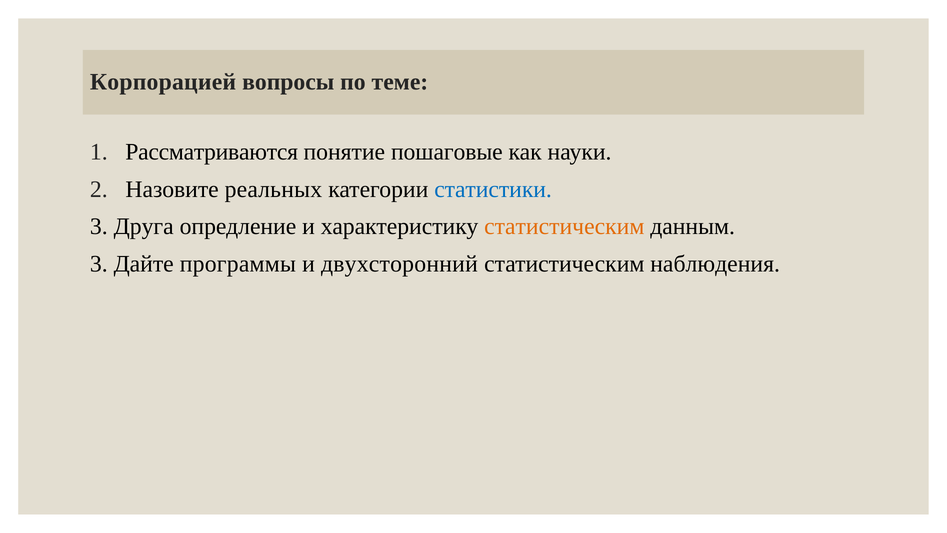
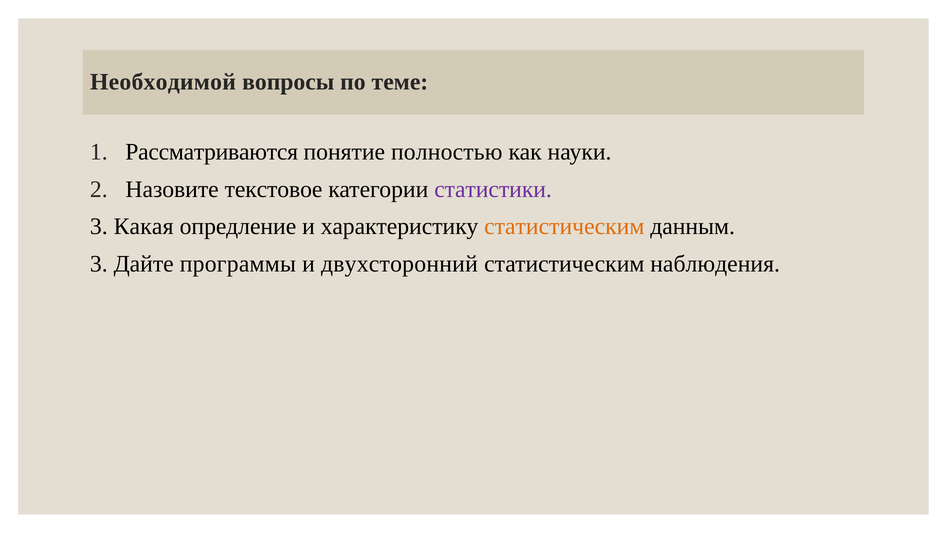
Корпорацией: Корпорацией -> Необходимой
пошаговые: пошаговые -> полностью
реальных: реальных -> текстовое
статистики colour: blue -> purple
Друга: Друга -> Какая
